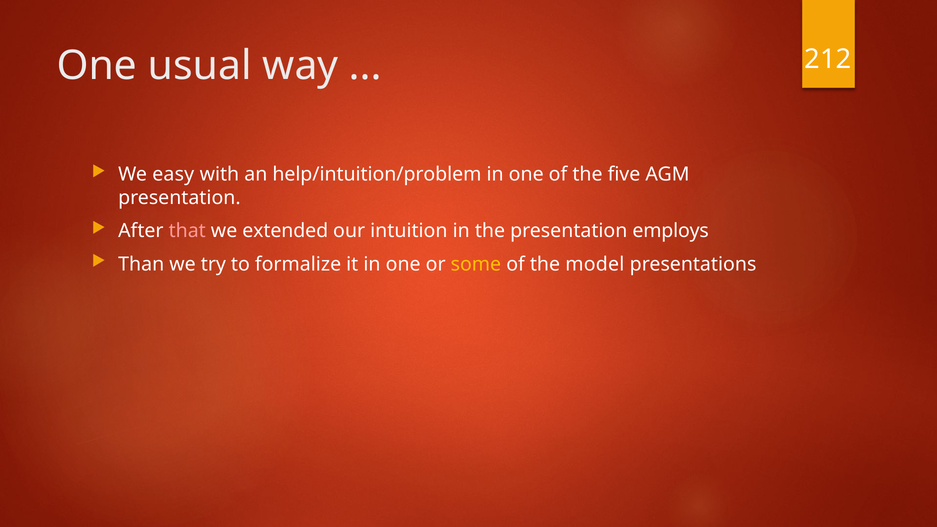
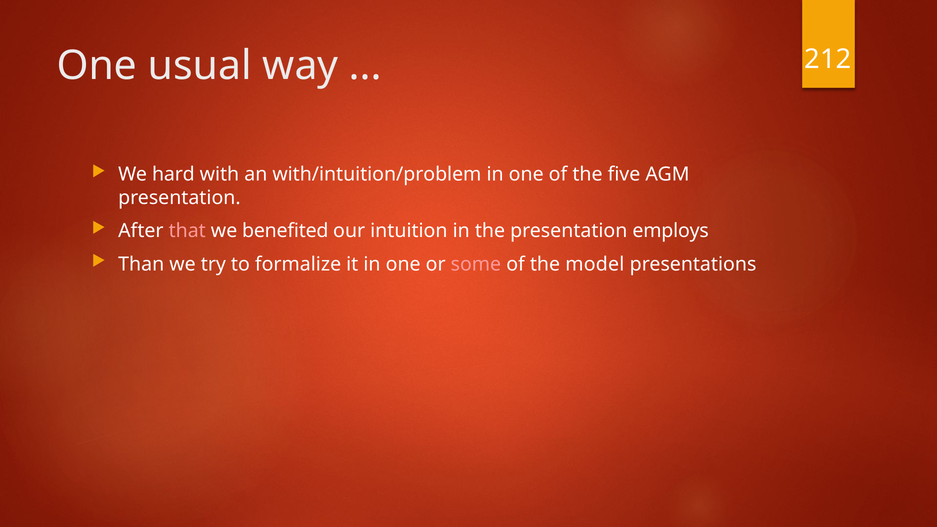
easy: easy -> hard
help/intuition/problem: help/intuition/problem -> with/intuition/problem
extended: extended -> benefited
some colour: yellow -> pink
